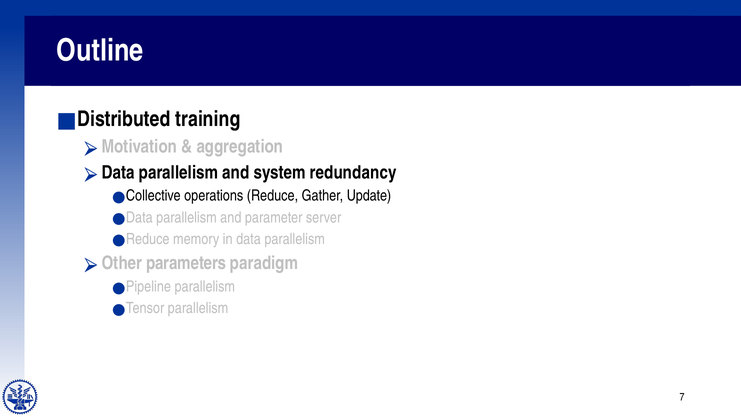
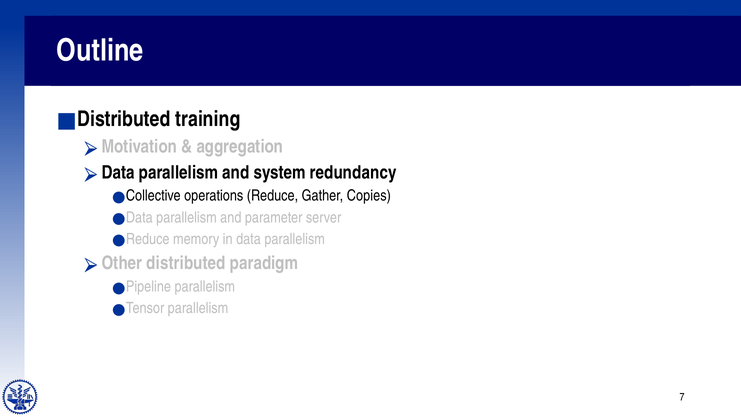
Update: Update -> Copies
parameters: parameters -> distributed
